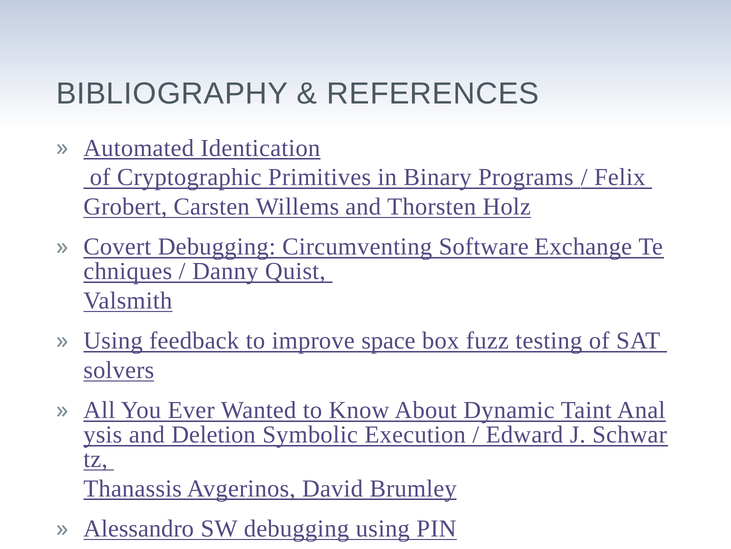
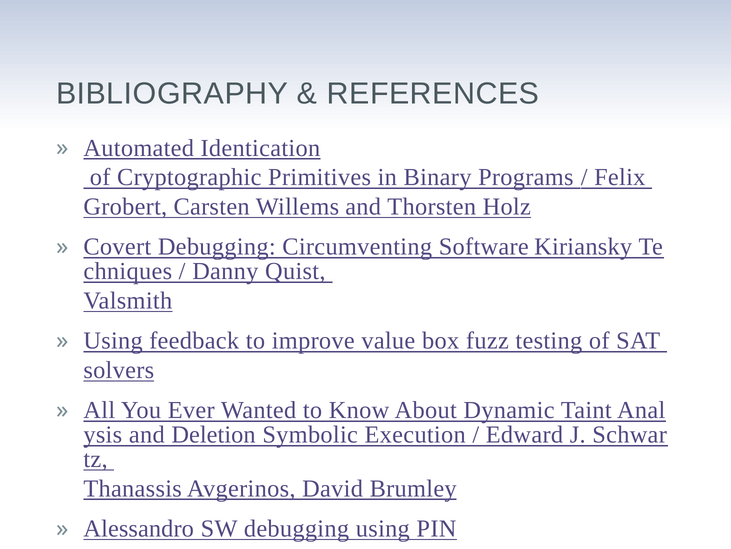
Exchange: Exchange -> Kiriansky
space: space -> value
